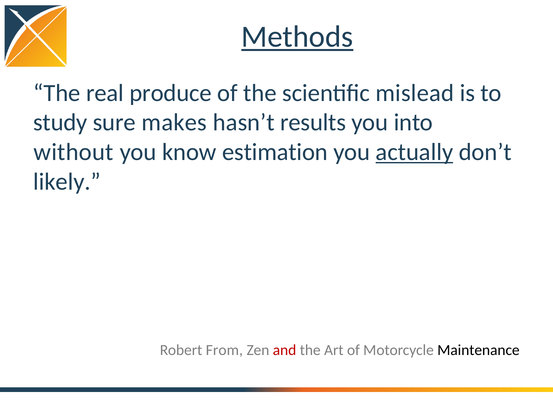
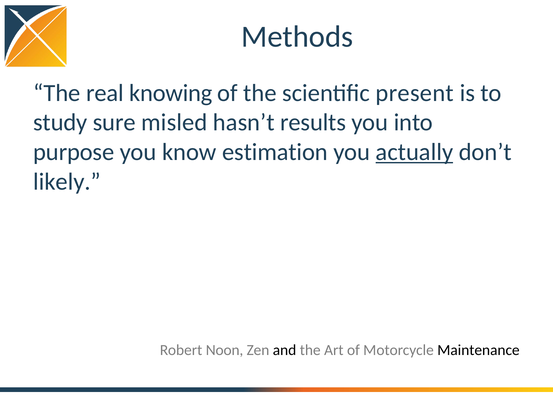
Methods underline: present -> none
produce: produce -> knowing
mislead: mislead -> present
makes: makes -> misled
without: without -> purpose
From: From -> Noon
and colour: red -> black
